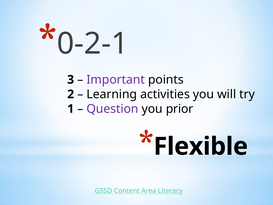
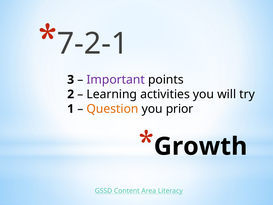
0-2-1: 0-2-1 -> 7-2-1
Question colour: purple -> orange
Flexible: Flexible -> Growth
